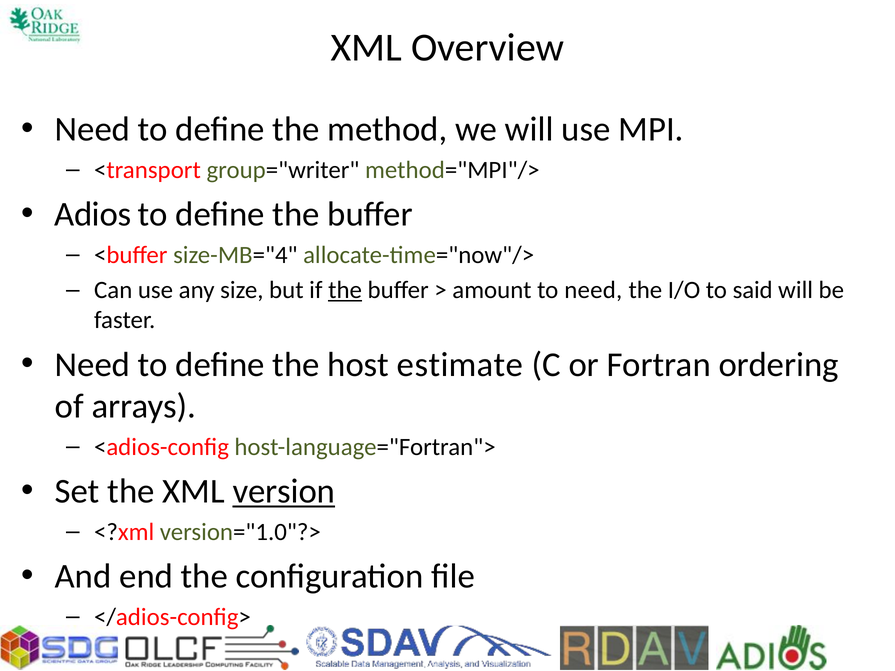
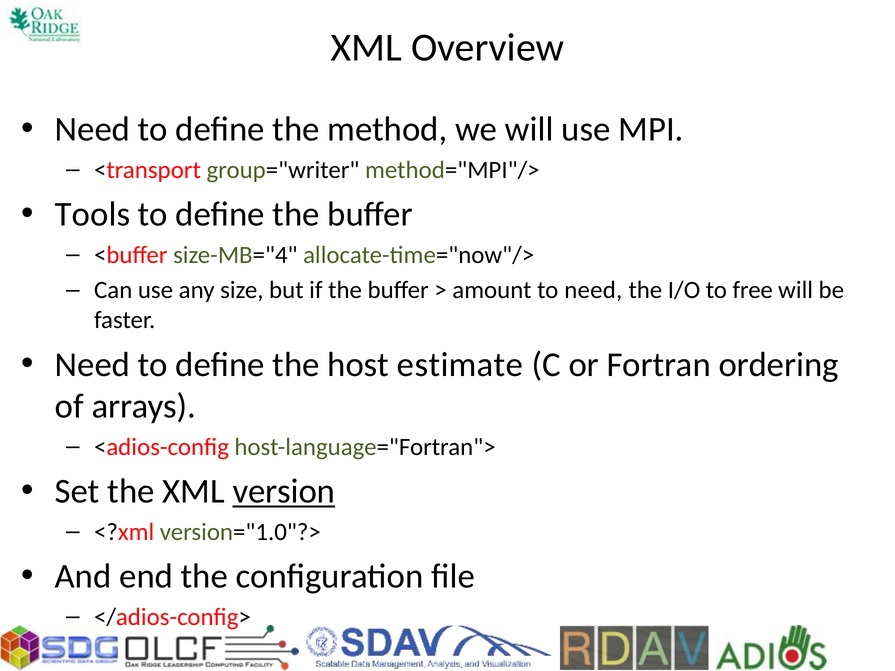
Adios: Adios -> Tools
the at (345, 290) underline: present -> none
said: said -> free
